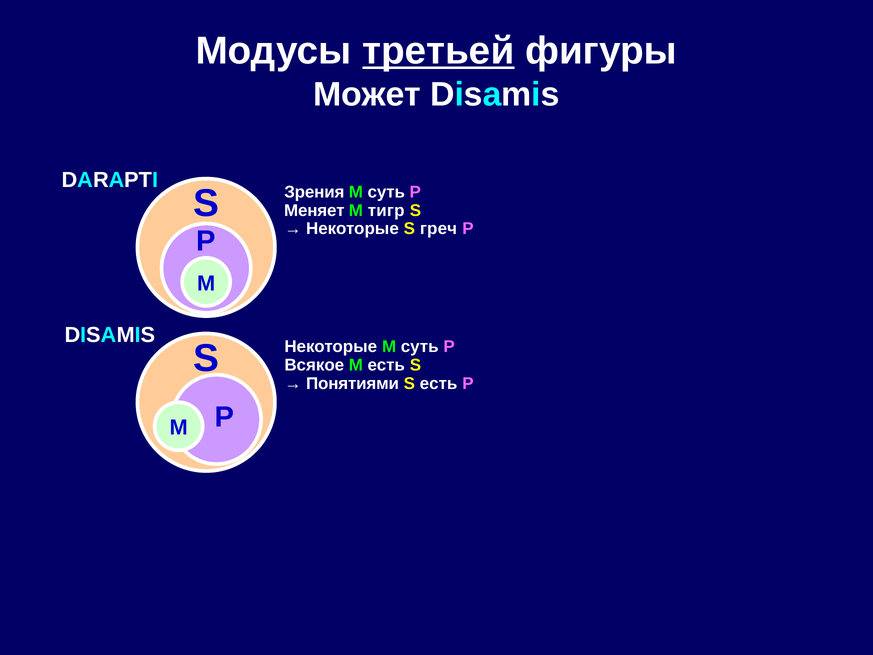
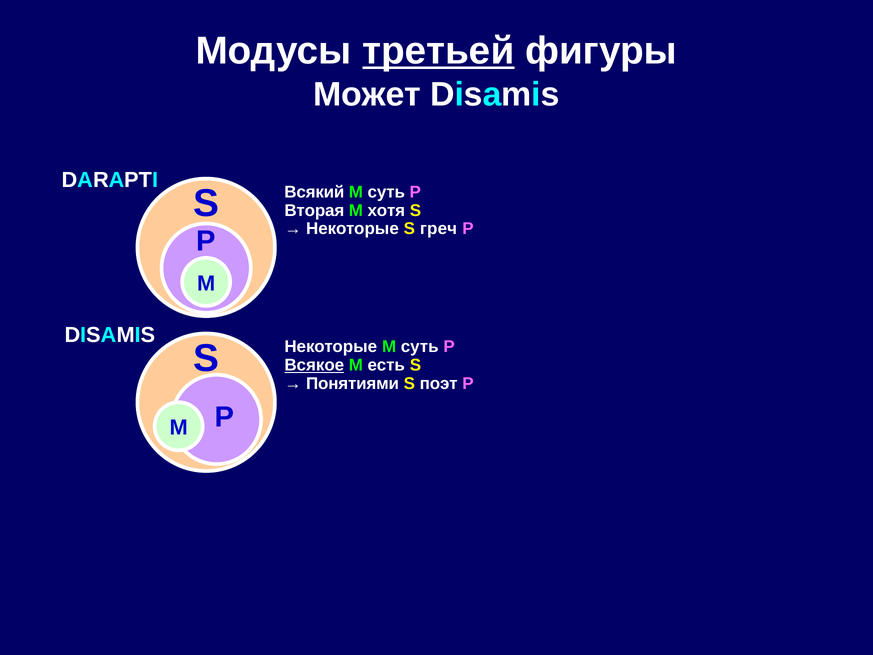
Зрения: Зрения -> Всякий
Меняет: Меняет -> Вторая
тигр: тигр -> хотя
Всякое underline: none -> present
S есть: есть -> поэт
